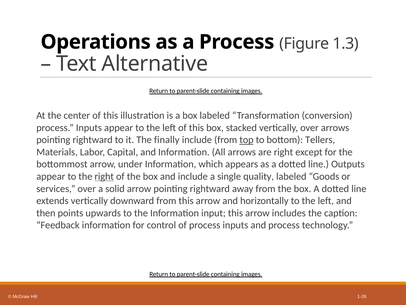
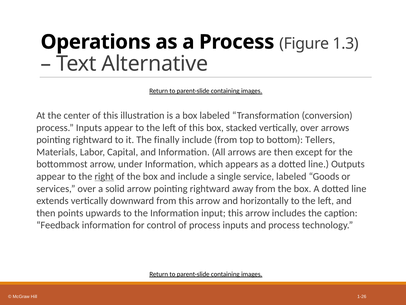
top underline: present -> none
are right: right -> then
quality: quality -> service
